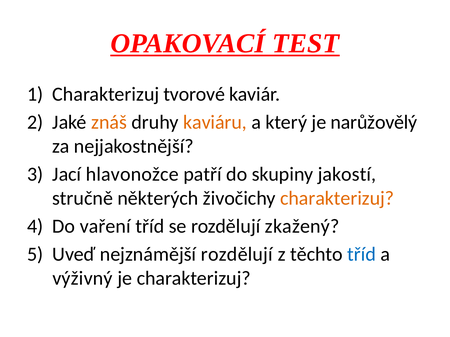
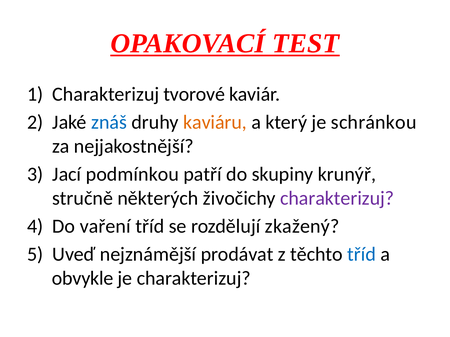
znáš colour: orange -> blue
narůžovělý: narůžovělý -> schránkou
hlavonožce: hlavonožce -> podmínkou
jakostí: jakostí -> krunýř
charakterizuj at (337, 199) colour: orange -> purple
nejznámější rozdělují: rozdělují -> prodávat
výživný: výživný -> obvykle
